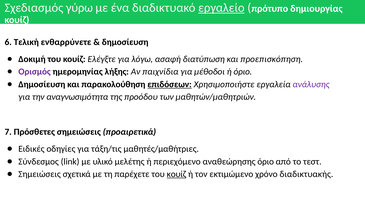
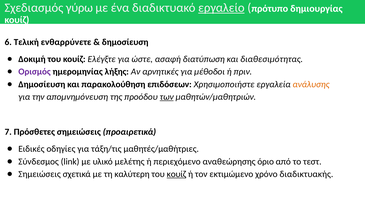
λόγω: λόγω -> ώστε
προεπισκόπηση: προεπισκόπηση -> διαθεσιμότητας
παιχνίδια: παιχνίδια -> αρνητικές
ή όριο: όριο -> πριν
επιδόσεων underline: present -> none
ανάλυσης colour: purple -> orange
αναγνωσιμότητα: αναγνωσιμότητα -> απομνημόνευση
των underline: none -> present
παρέχετε: παρέχετε -> καλύτερη
